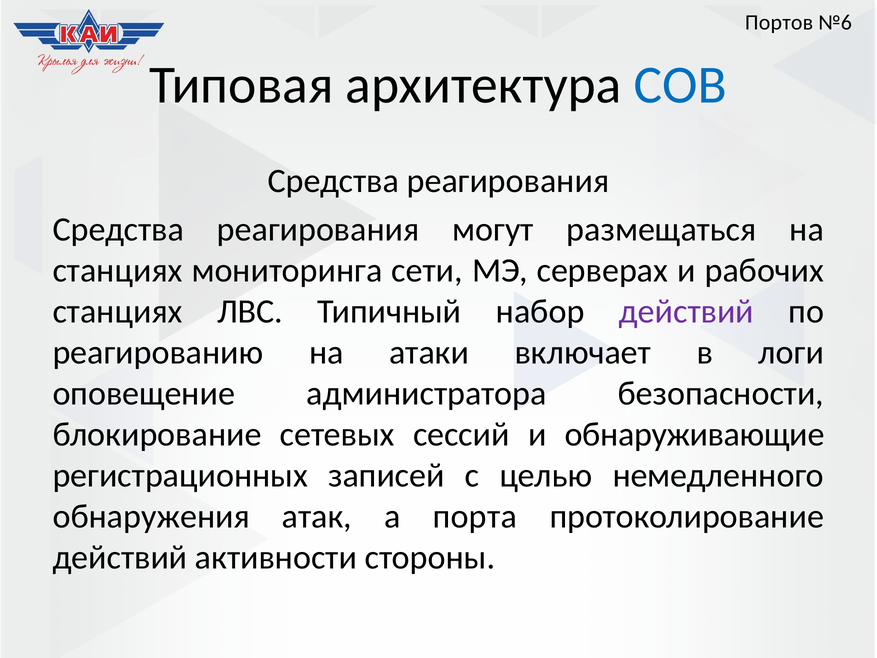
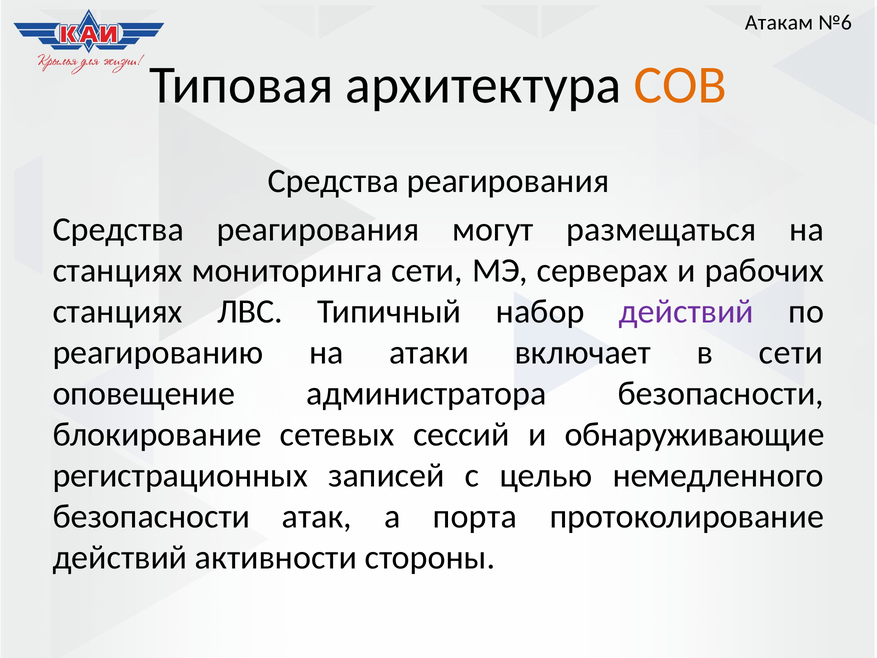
Портов: Портов -> Атакам
СОВ colour: blue -> orange
в логи: логи -> сети
обнаружения at (151, 516): обнаружения -> безопасности
